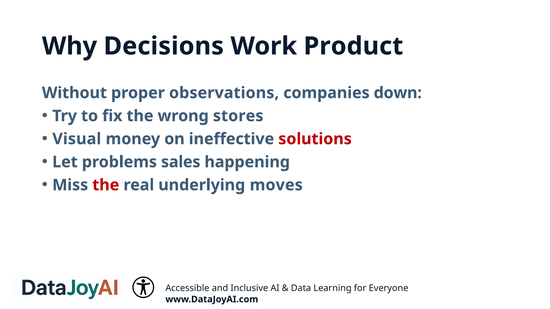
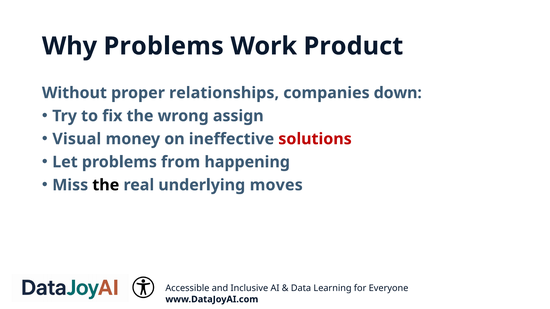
Why Decisions: Decisions -> Problems
observations: observations -> relationships
stores: stores -> assign
sales: sales -> from
the at (106, 185) colour: red -> black
